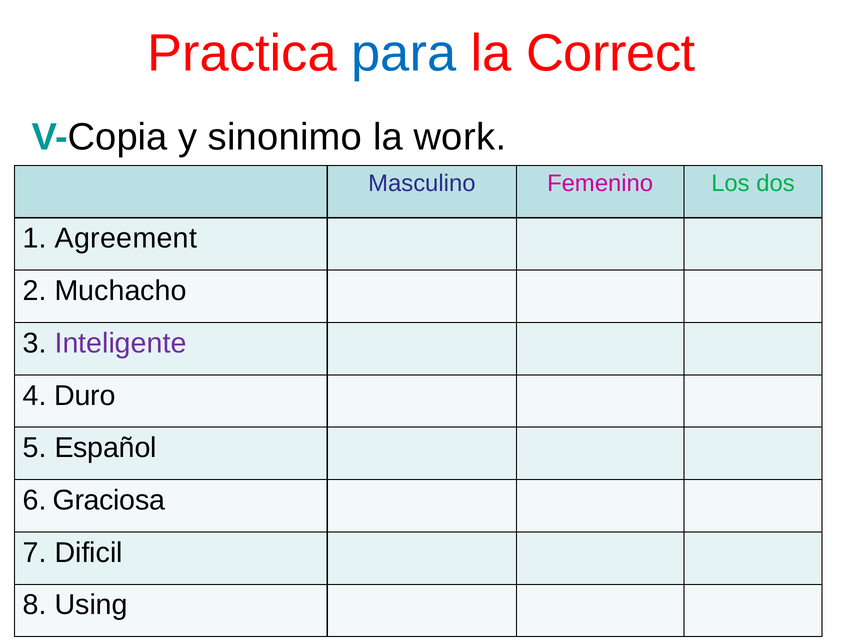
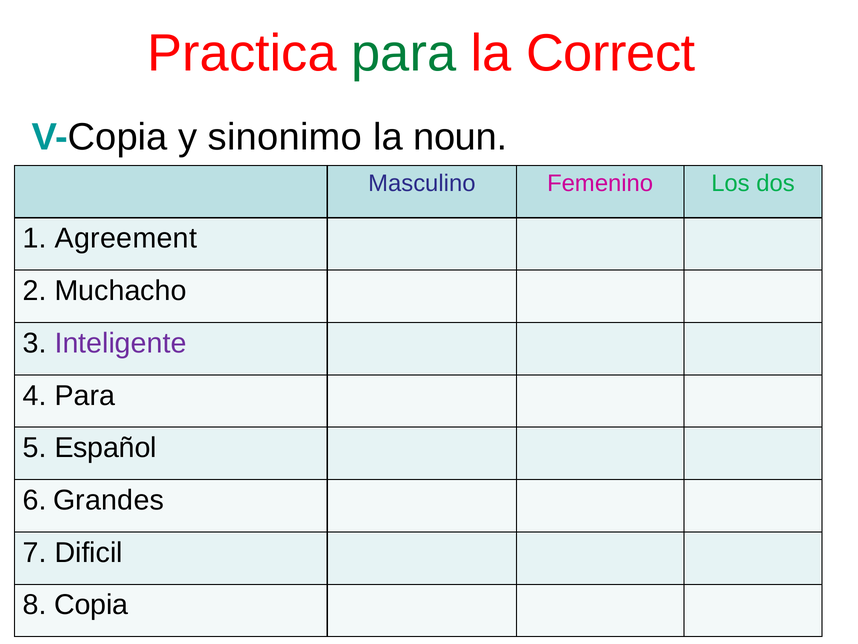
para at (404, 54) colour: blue -> green
work: work -> noun
4 Duro: Duro -> Para
Graciosa: Graciosa -> Grandes
Using: Using -> Copia
